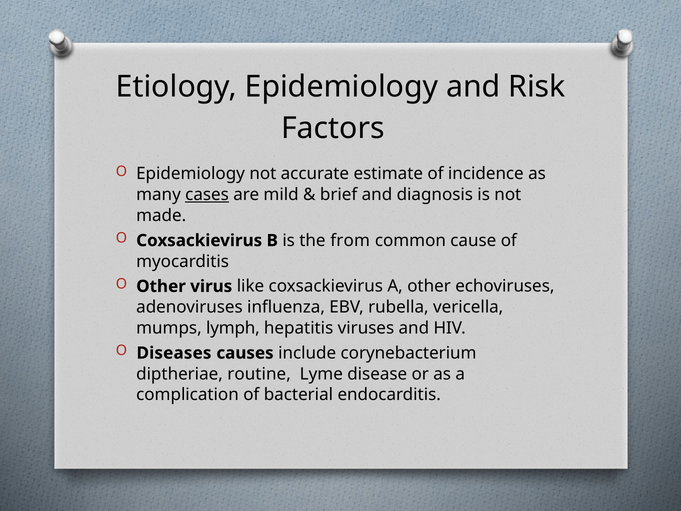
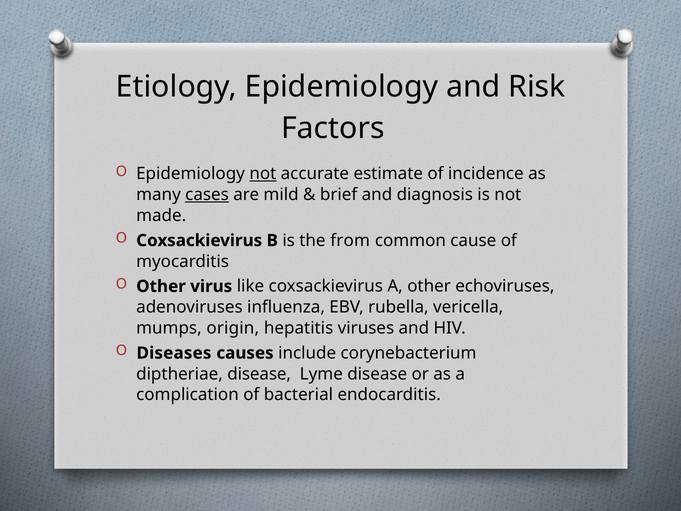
not at (263, 174) underline: none -> present
lymph: lymph -> origin
diptheriae routine: routine -> disease
